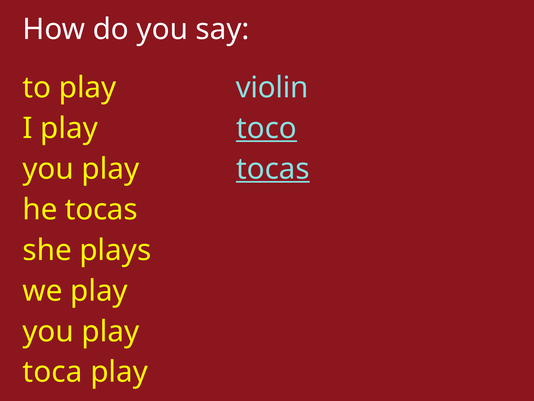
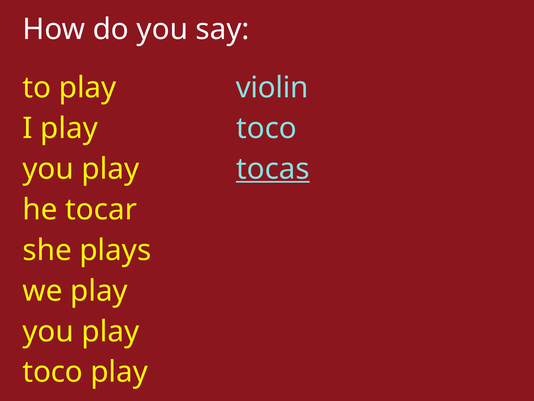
toco at (267, 128) underline: present -> none
he tocas: tocas -> tocar
toca at (53, 372): toca -> toco
